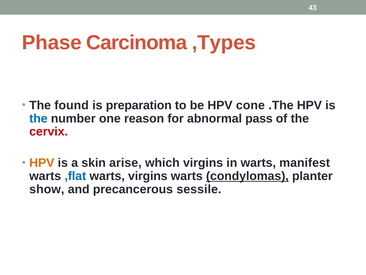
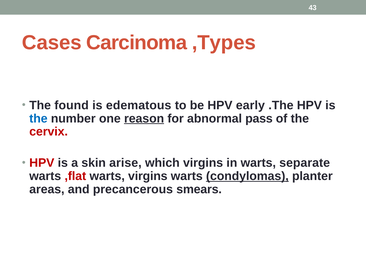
Phase: Phase -> Cases
preparation: preparation -> edematous
cone: cone -> early
reason underline: none -> present
HPV at (42, 163) colour: orange -> red
manifest: manifest -> separate
,flat colour: blue -> red
show: show -> areas
sessile: sessile -> smears
